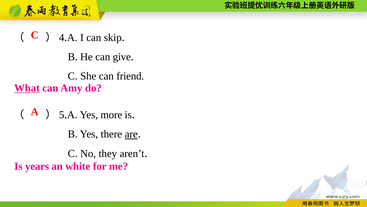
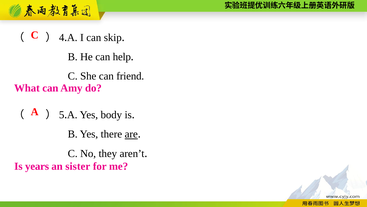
give: give -> help
What underline: present -> none
more: more -> body
white: white -> sister
